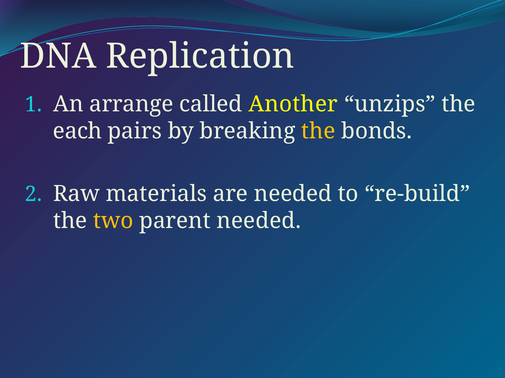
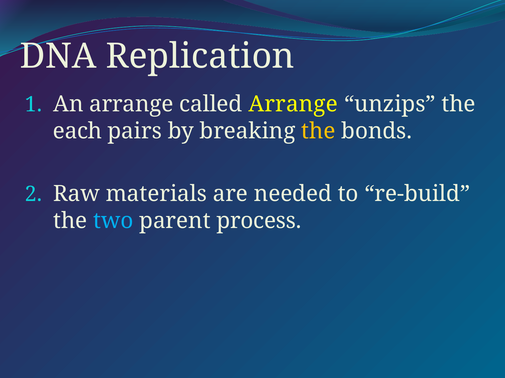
called Another: Another -> Arrange
two colour: yellow -> light blue
parent needed: needed -> process
